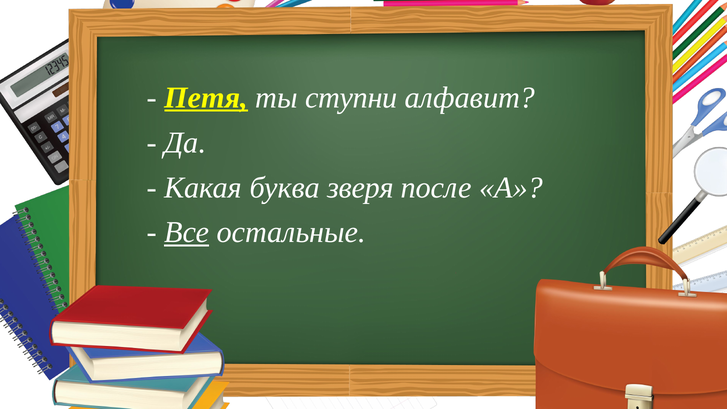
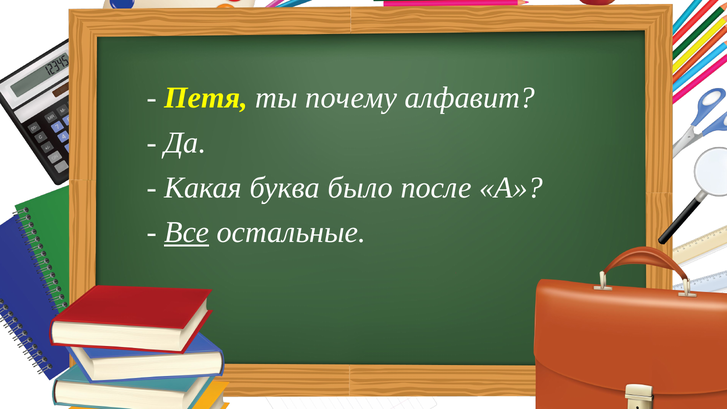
Петя underline: present -> none
ступни: ступни -> почему
зверя: зверя -> было
